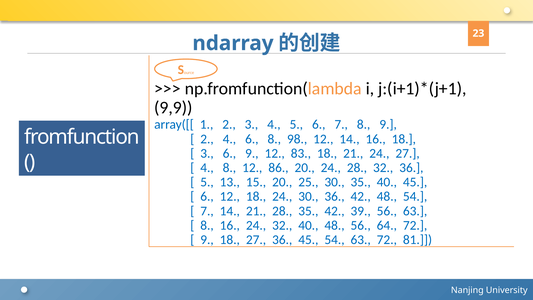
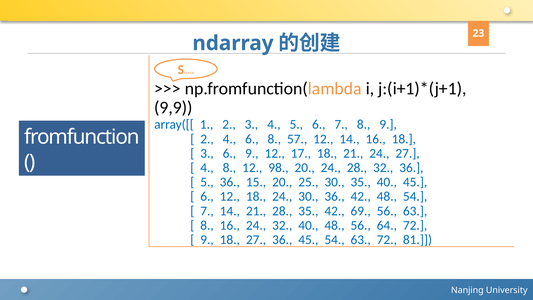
98: 98 -> 57
83: 83 -> 17
86: 86 -> 98
5 13: 13 -> 36
39: 39 -> 69
